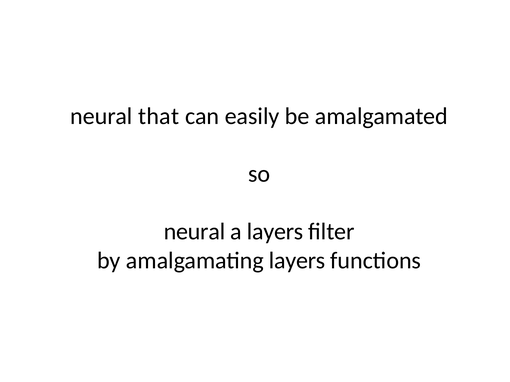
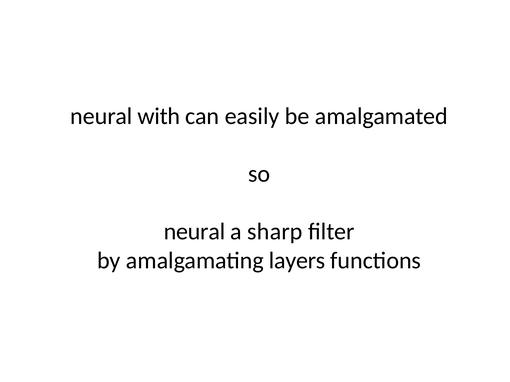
that: that -> with
a layers: layers -> sharp
